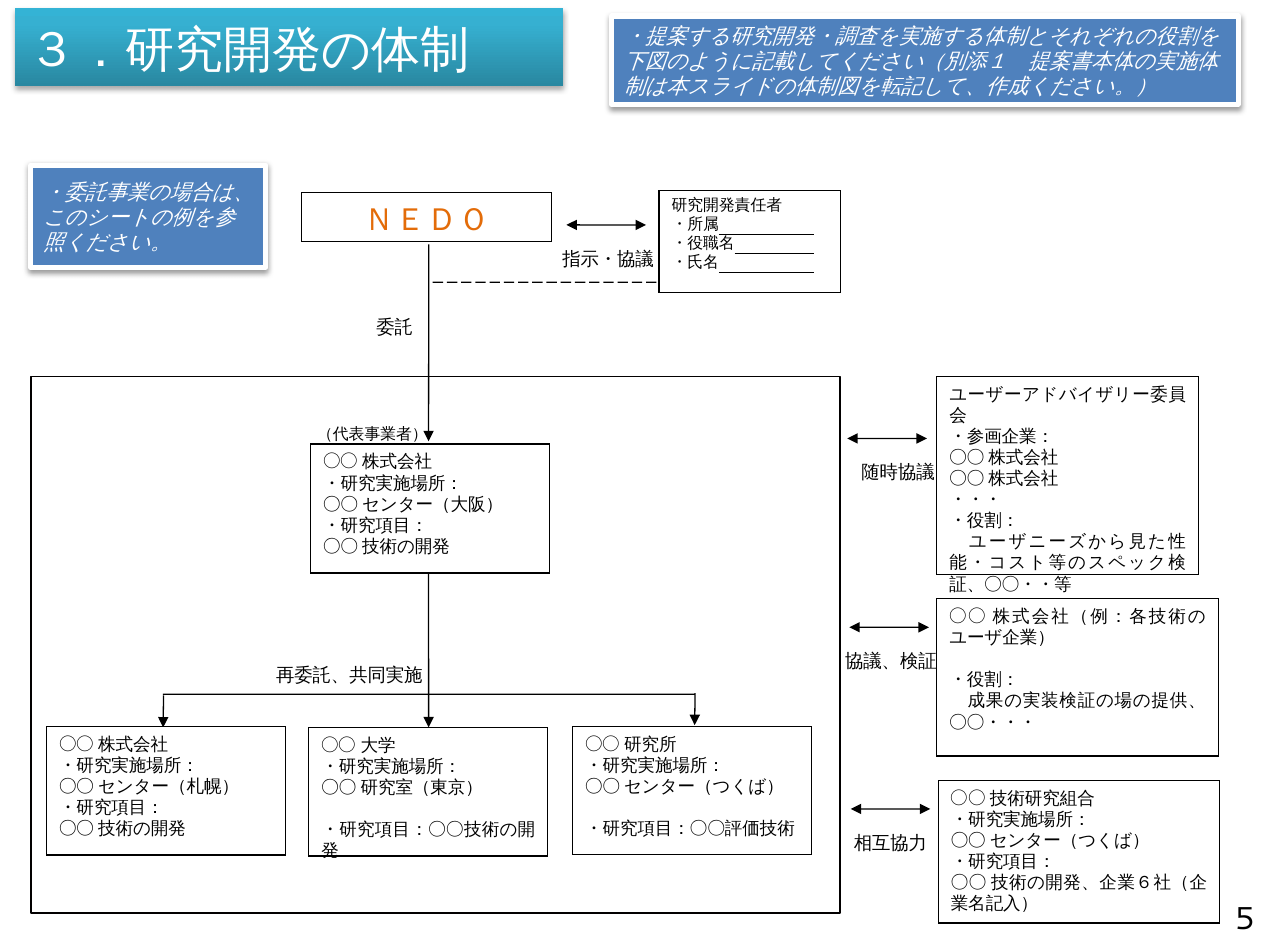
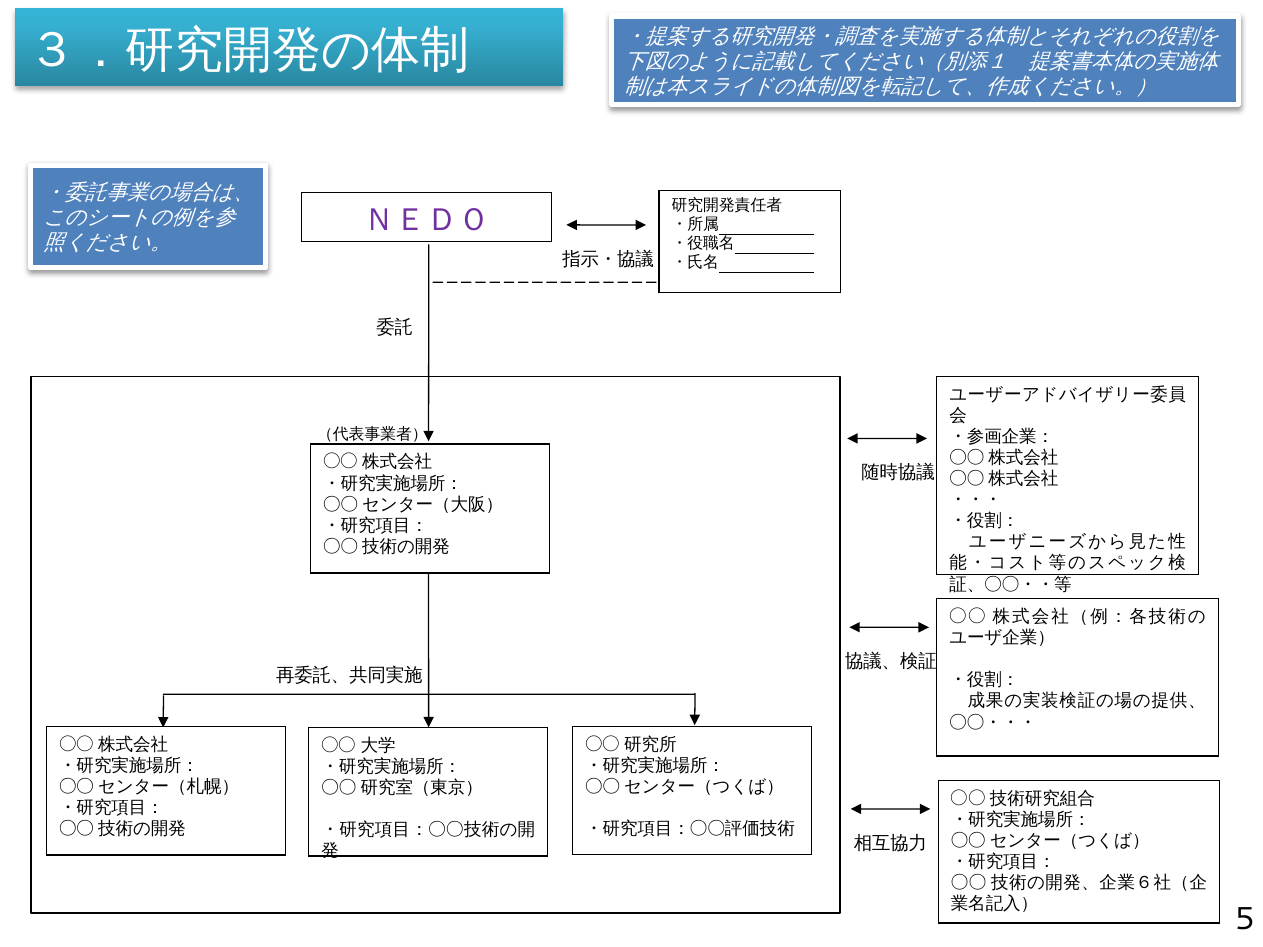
ＮＥＤＯ colour: orange -> purple
